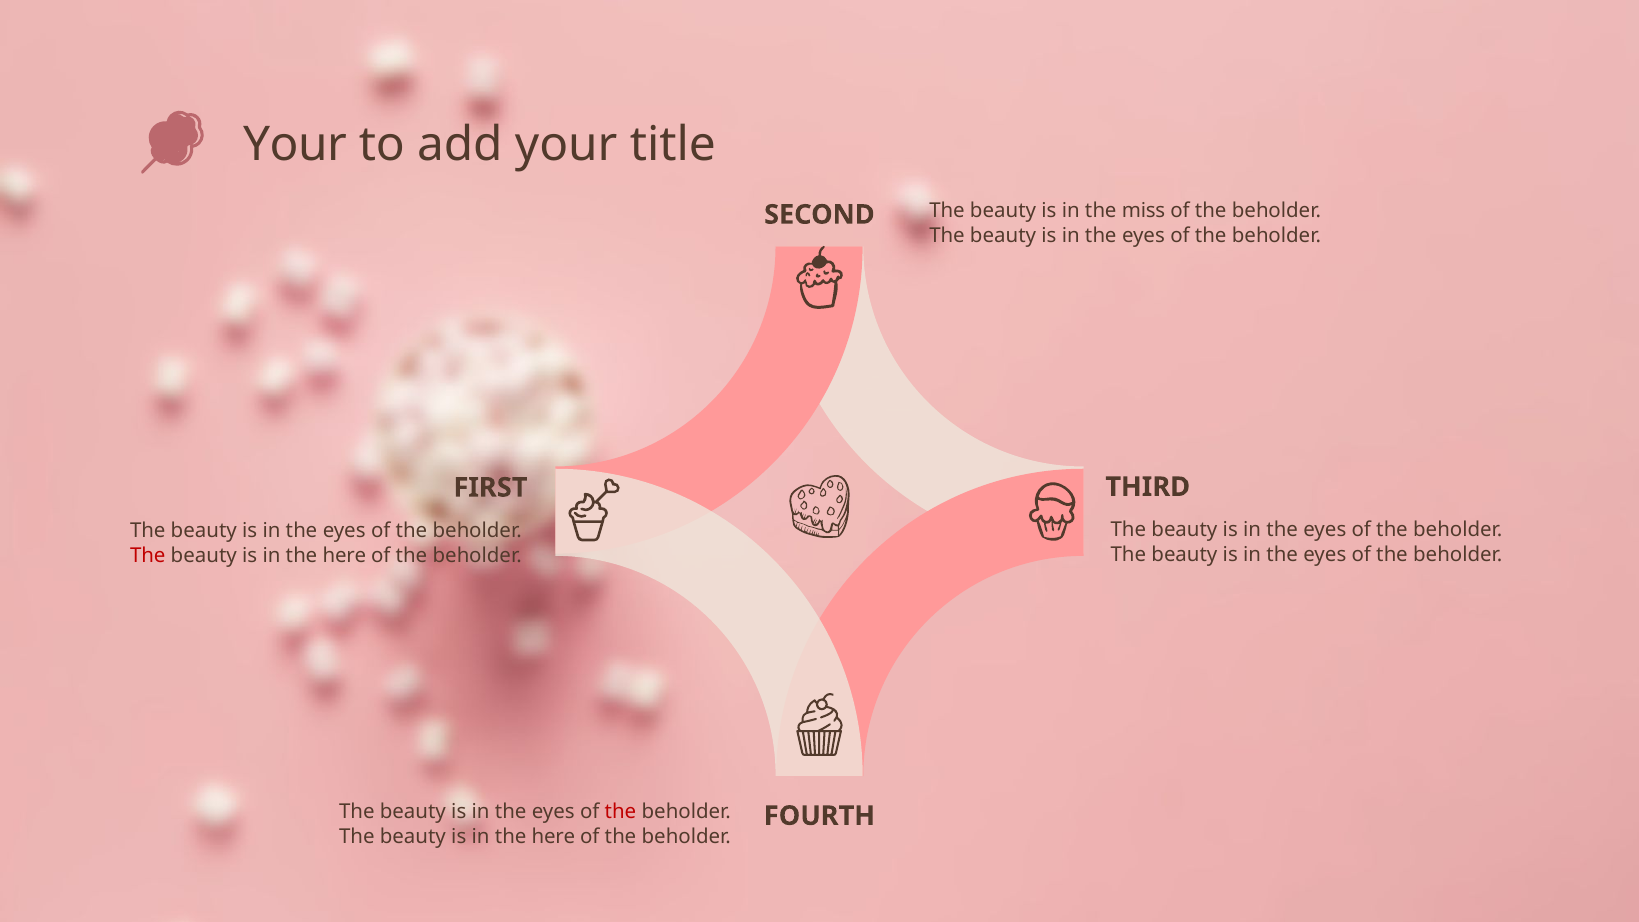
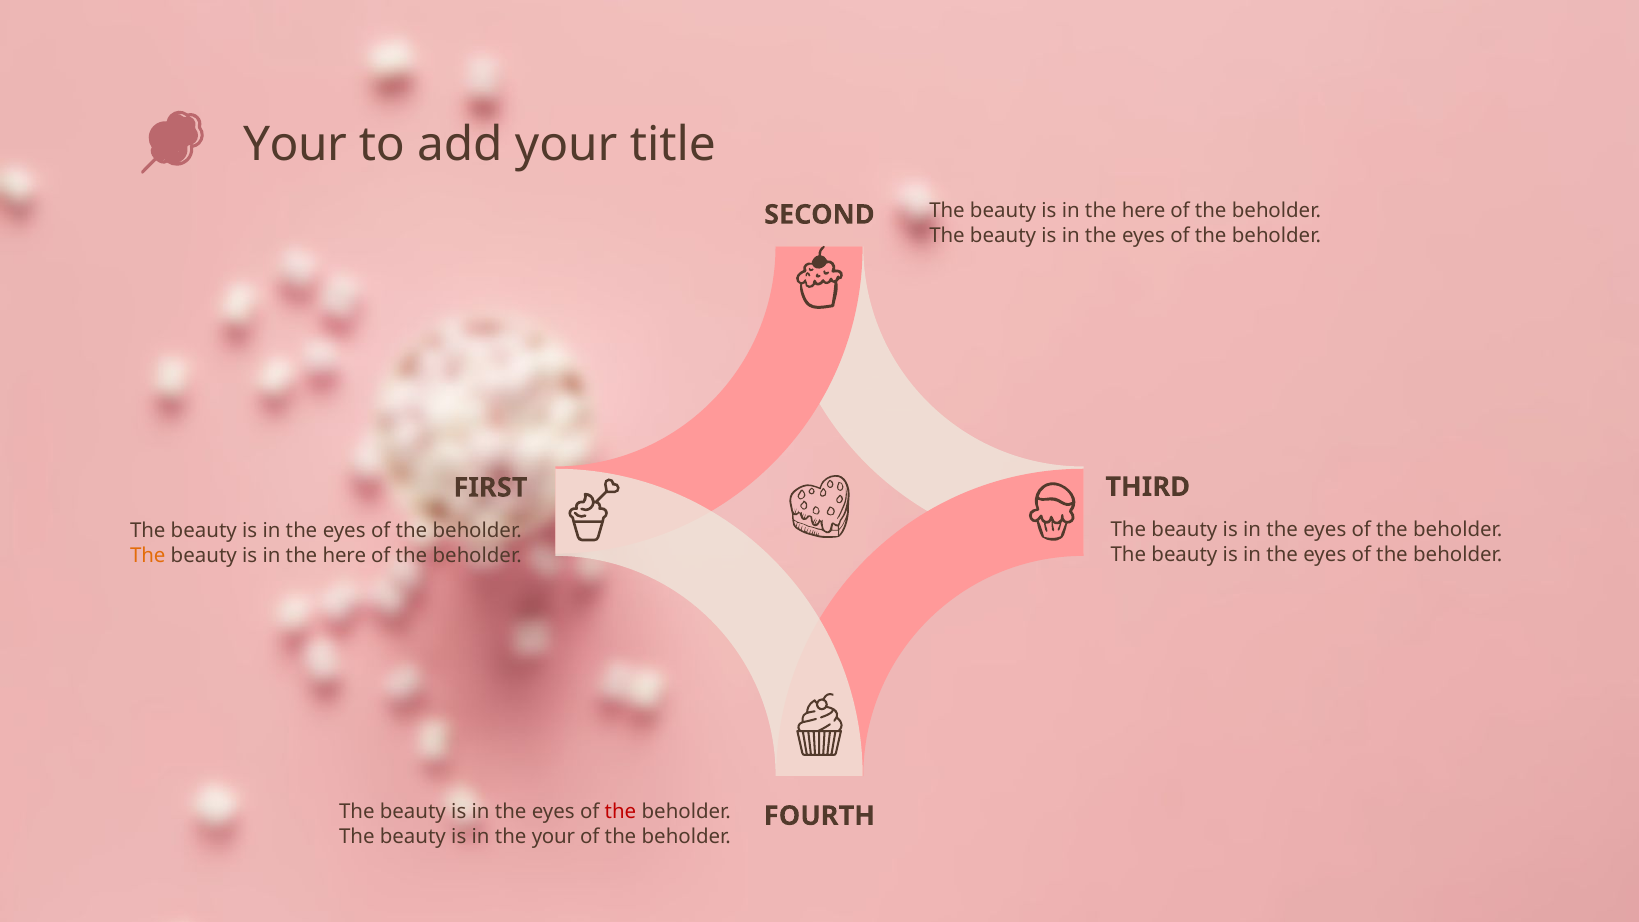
miss at (1144, 211): miss -> here
The at (148, 555) colour: red -> orange
here at (553, 837): here -> your
